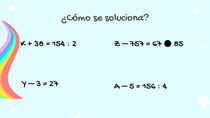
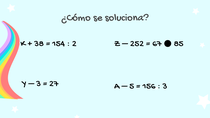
757: 757 -> 252
4 at (165, 85): 4 -> 3
